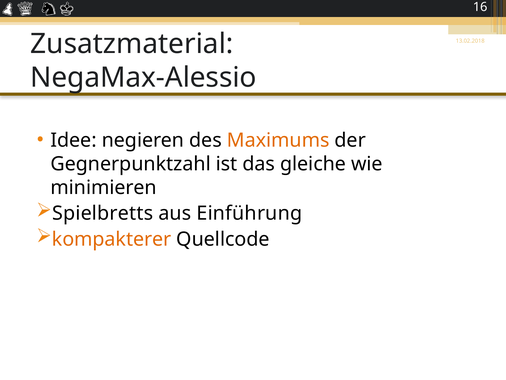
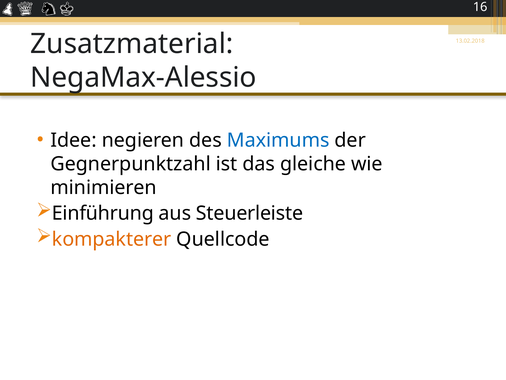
Maximums colour: orange -> blue
Spielbretts: Spielbretts -> Einführung
Einführung: Einführung -> Steuerleiste
